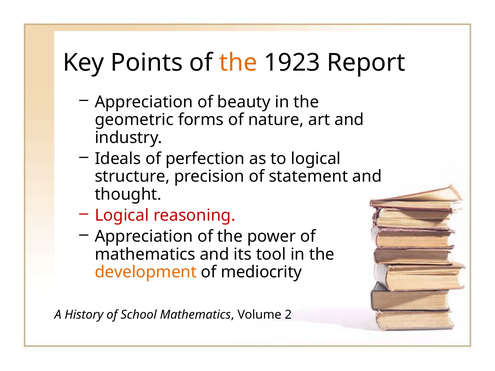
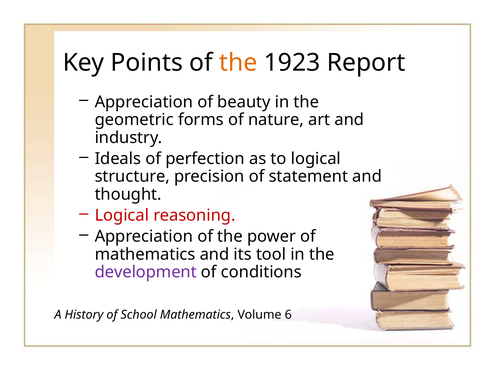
development colour: orange -> purple
mediocrity: mediocrity -> conditions
2: 2 -> 6
